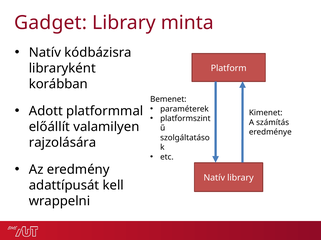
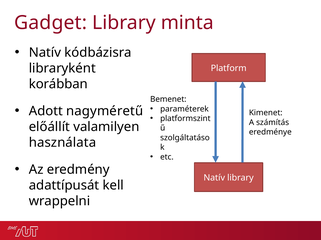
platformmal: platformmal -> nagyméretű
rajzolására: rajzolására -> használata
